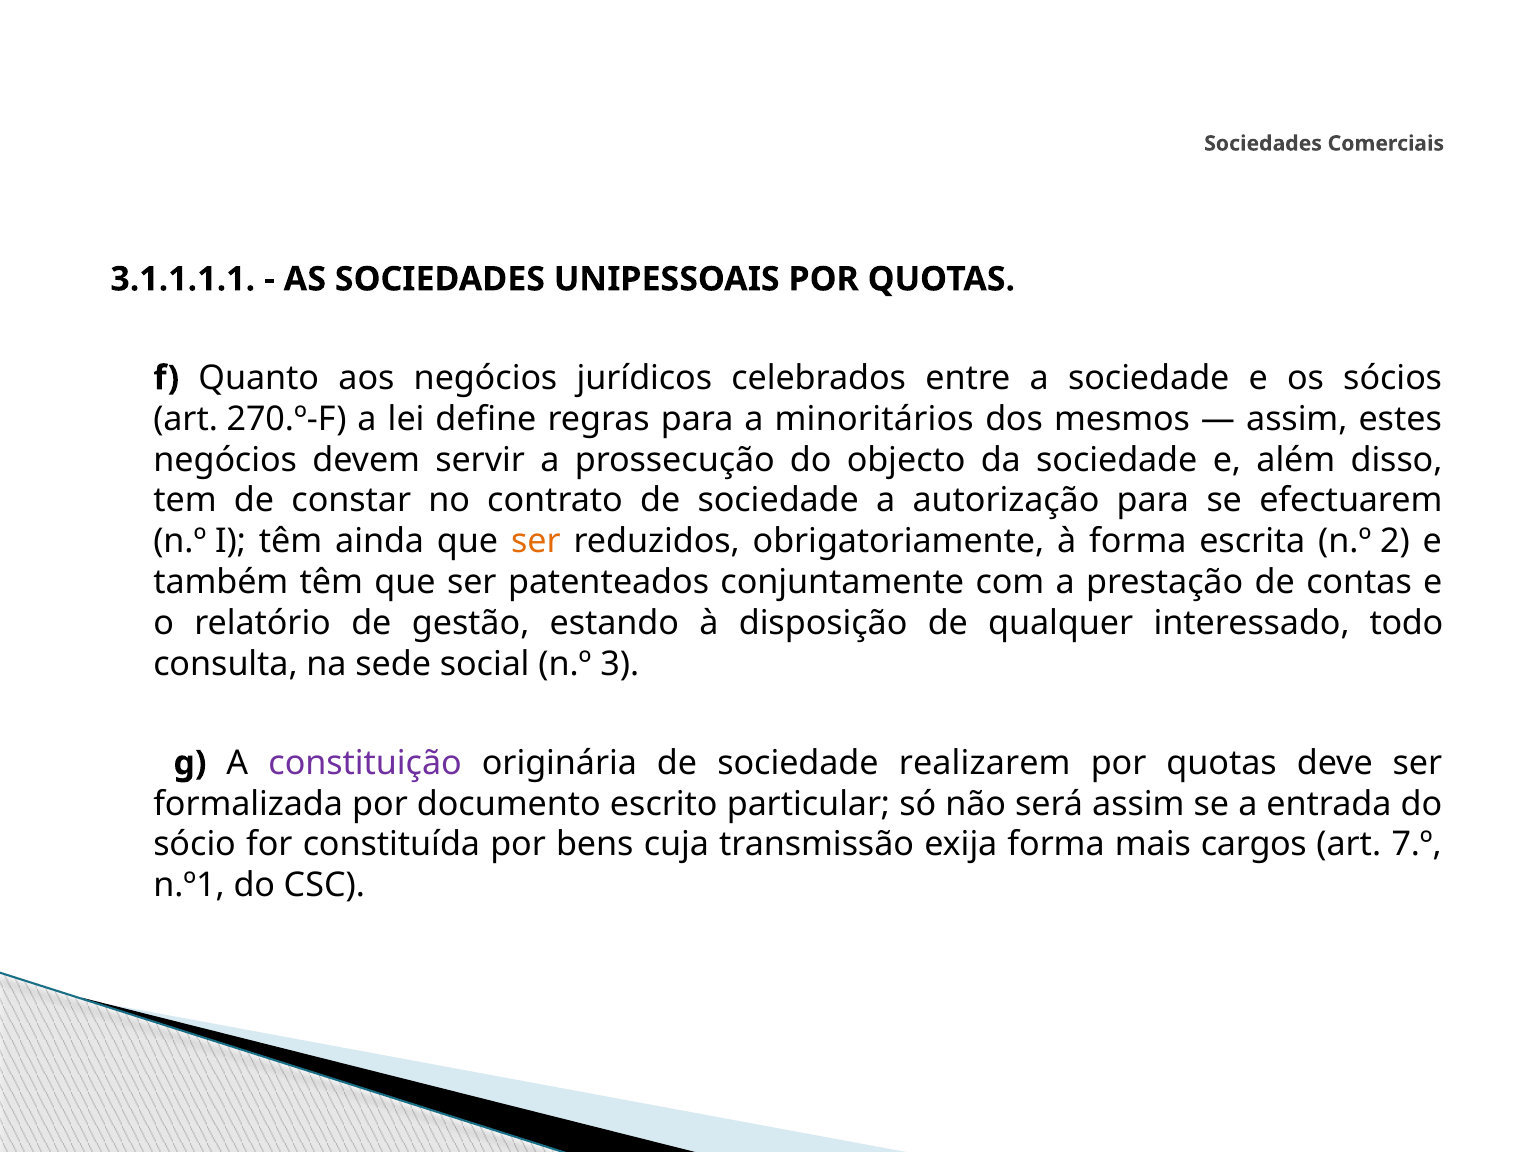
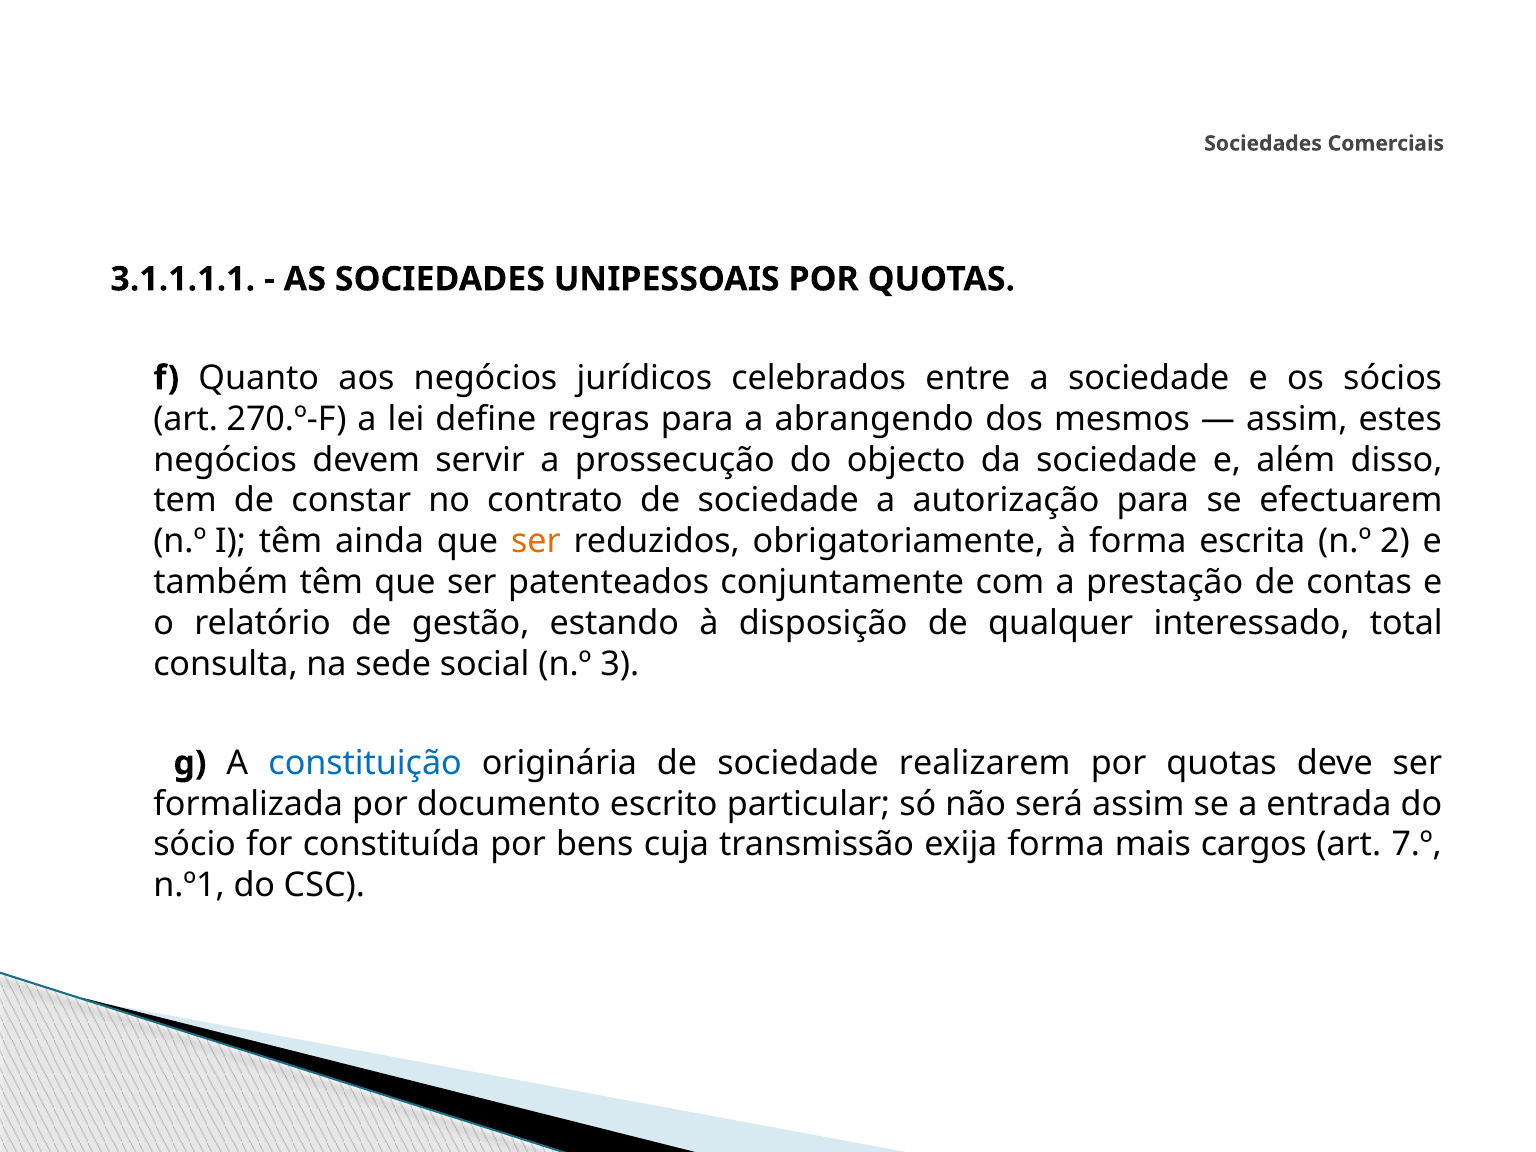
minoritários: minoritários -> abrangendo
todo: todo -> total
constituição colour: purple -> blue
